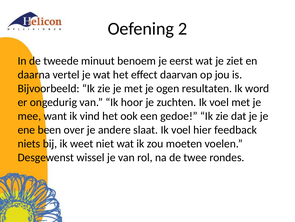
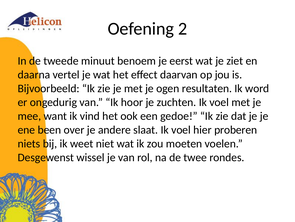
feedback: feedback -> proberen
